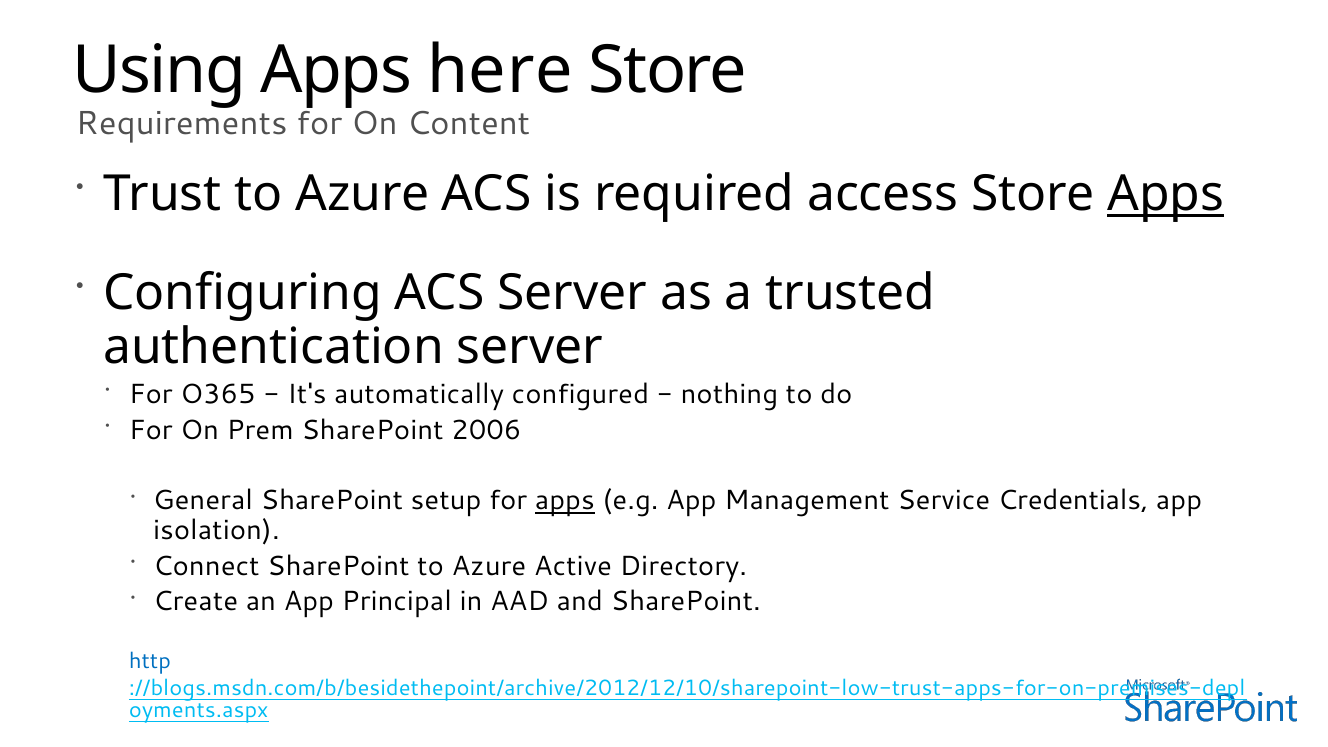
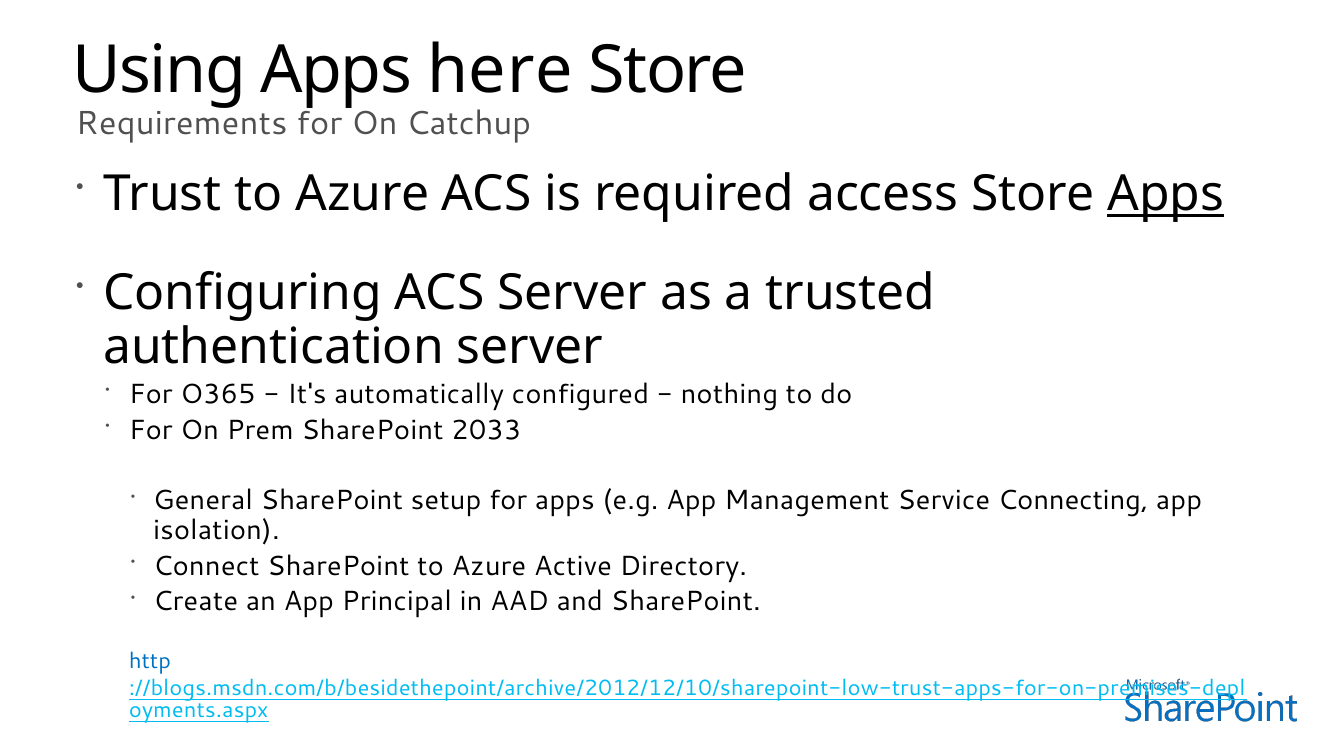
Content: Content -> Catchup
2006: 2006 -> 2033
apps at (565, 501) underline: present -> none
Credentials: Credentials -> Connecting
